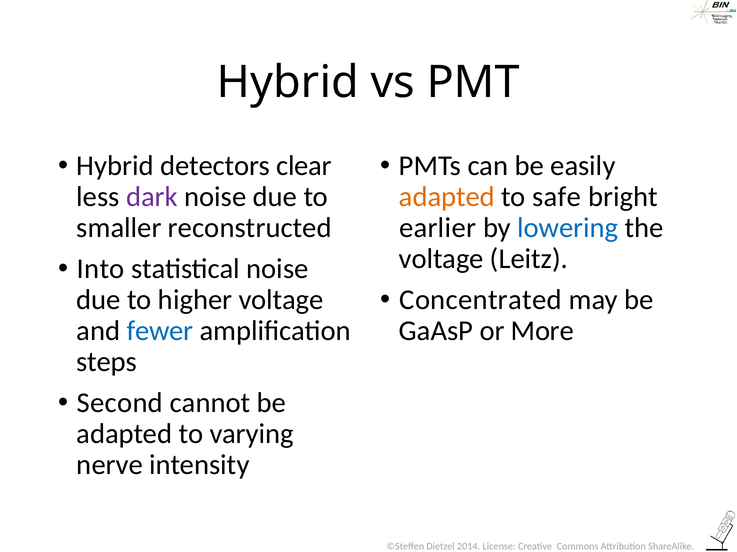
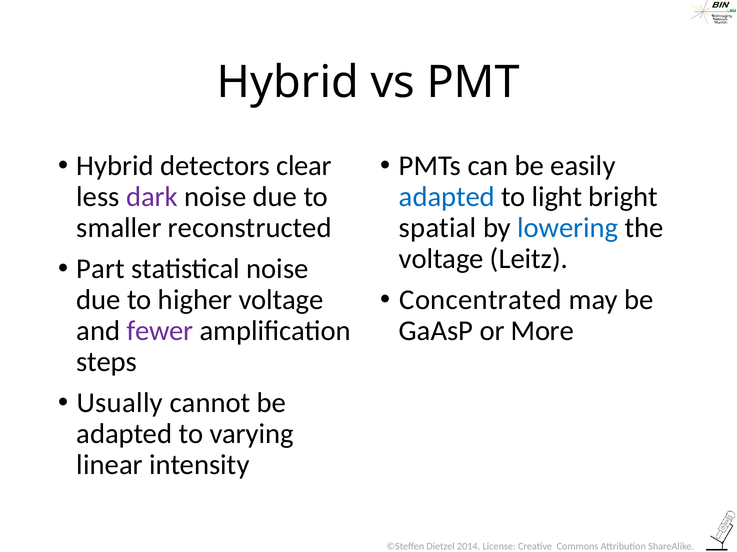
adapted at (447, 197) colour: orange -> blue
safe: safe -> light
earlier: earlier -> spatial
Into: Into -> Part
fewer colour: blue -> purple
Second: Second -> Usually
nerve: nerve -> linear
